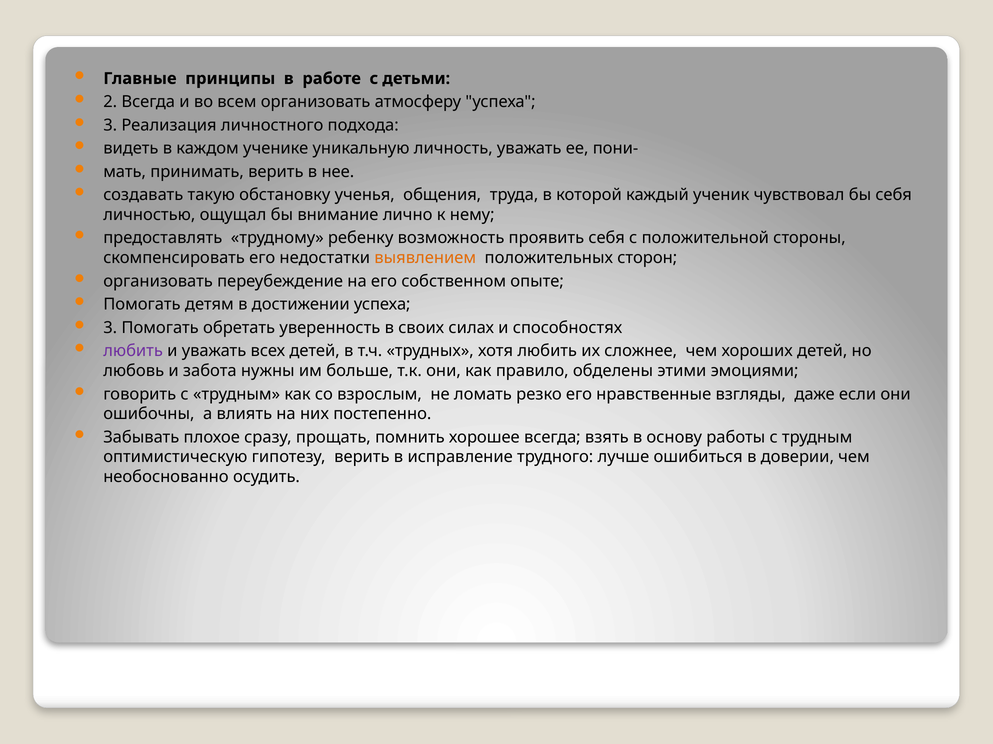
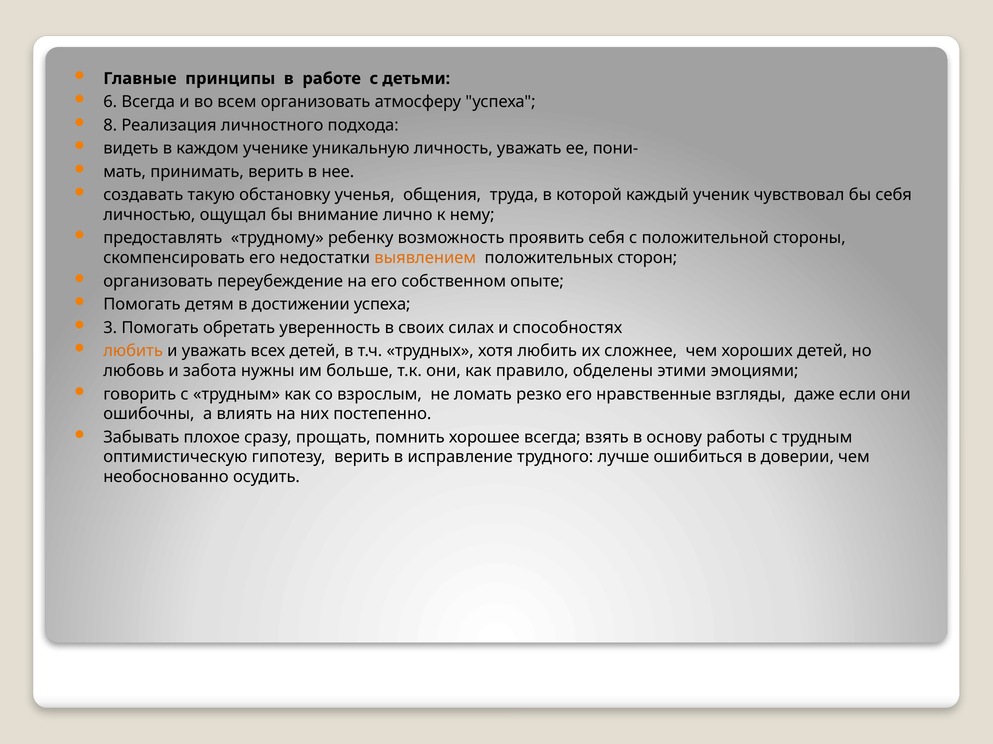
2: 2 -> 6
3 at (110, 125): 3 -> 8
любить at (133, 351) colour: purple -> orange
